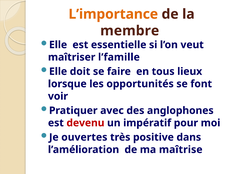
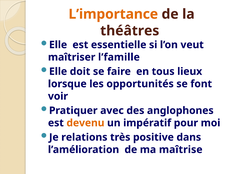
membre: membre -> théâtres
devenu colour: red -> orange
ouvertes: ouvertes -> relations
